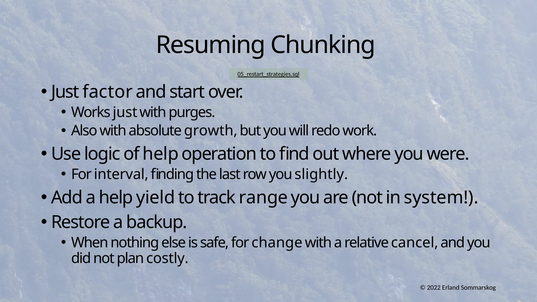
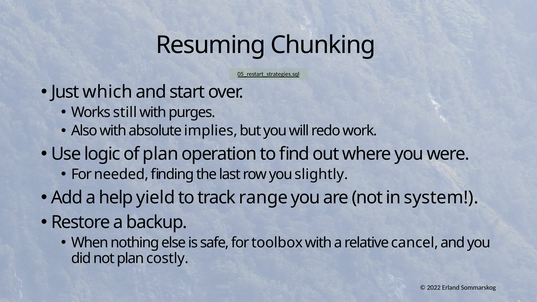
factor: factor -> which
Works just: just -> still
growth: growth -> implies
of help: help -> plan
interval: interval -> needed
change: change -> toolbox
